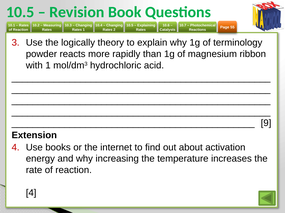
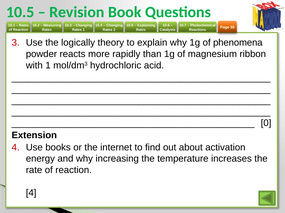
terminology: terminology -> phenomena
9: 9 -> 0
